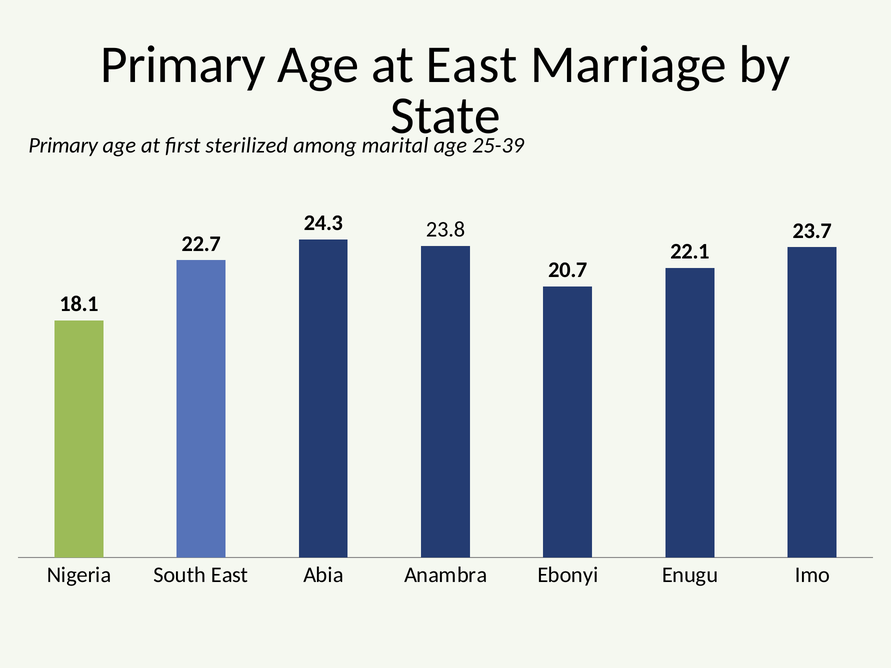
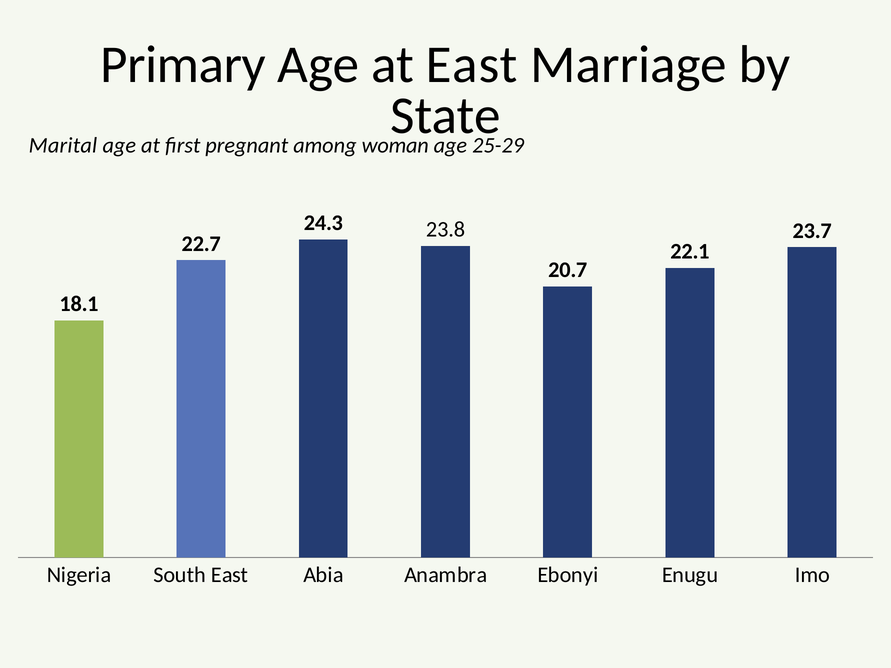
Primary at (63, 145): Primary -> Marital
sterilized: sterilized -> pregnant
marital: marital -> woman
25-39: 25-39 -> 25-29
